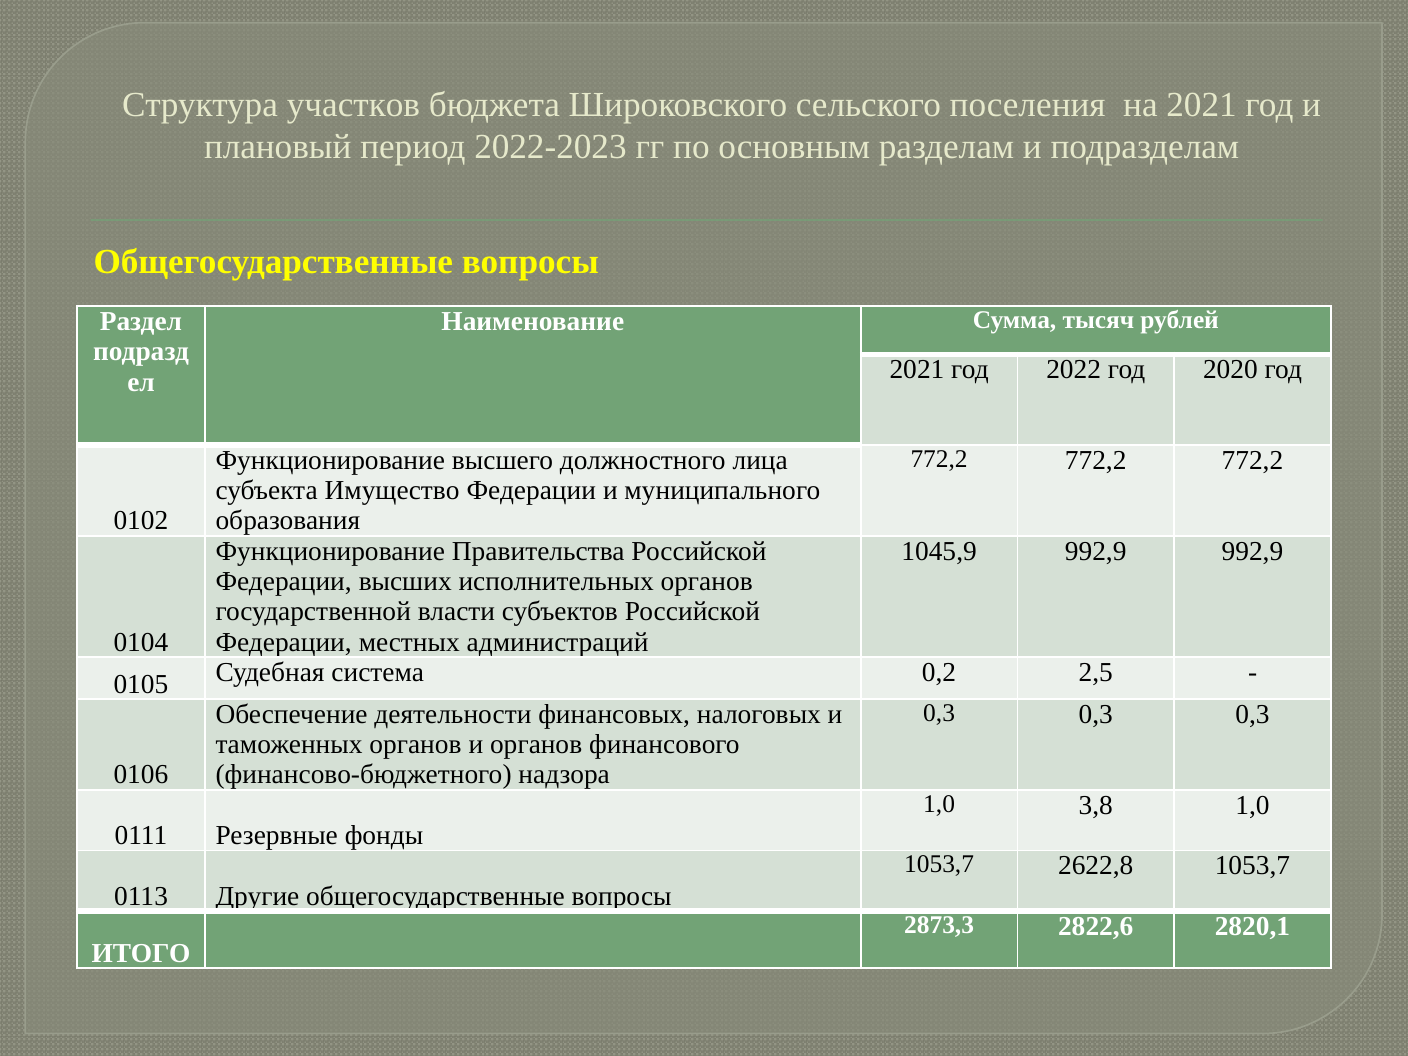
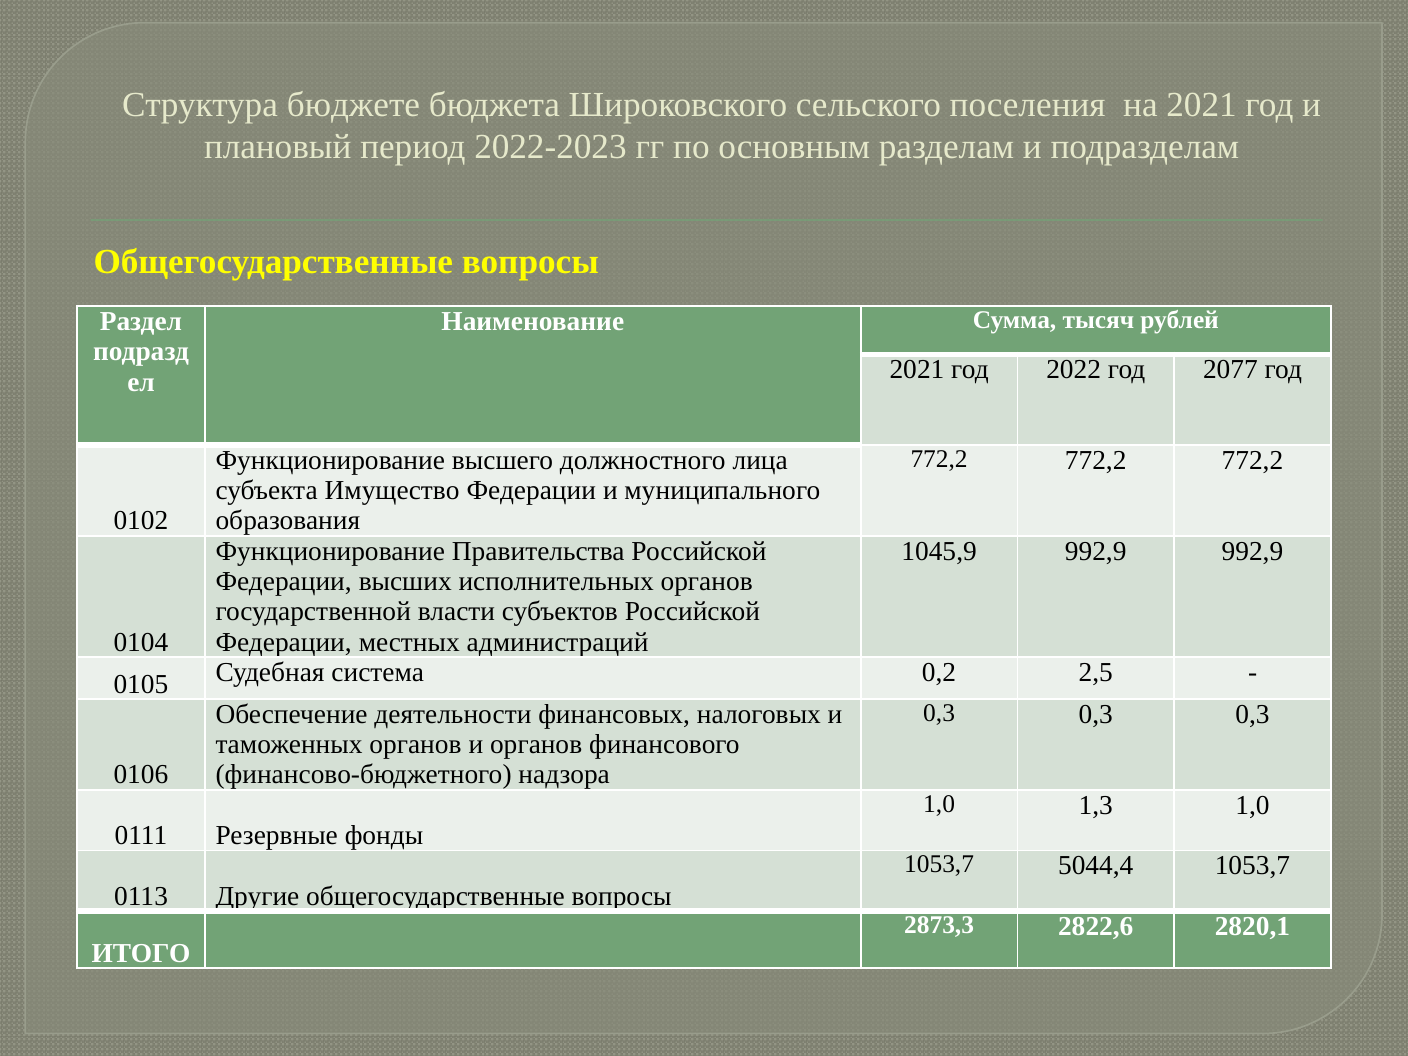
участков: участков -> бюджете
2020: 2020 -> 2077
3,8: 3,8 -> 1,3
2622,8: 2622,8 -> 5044,4
